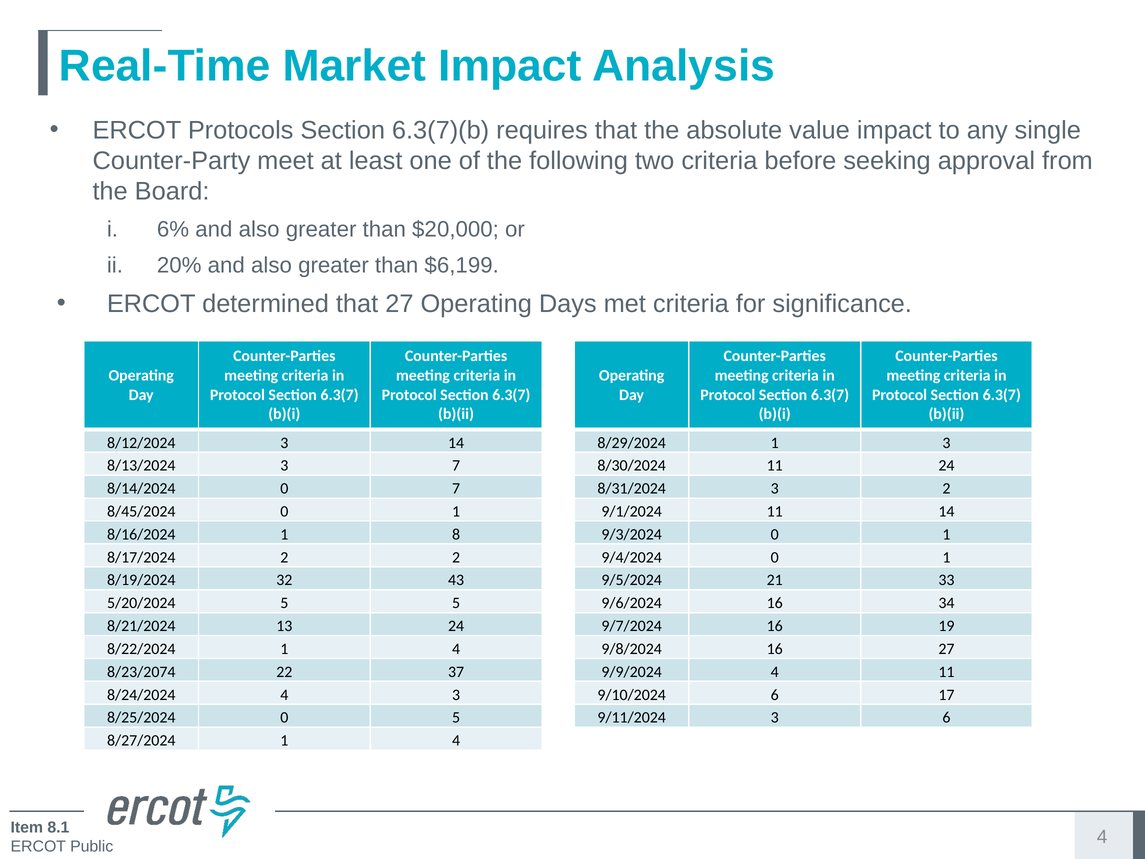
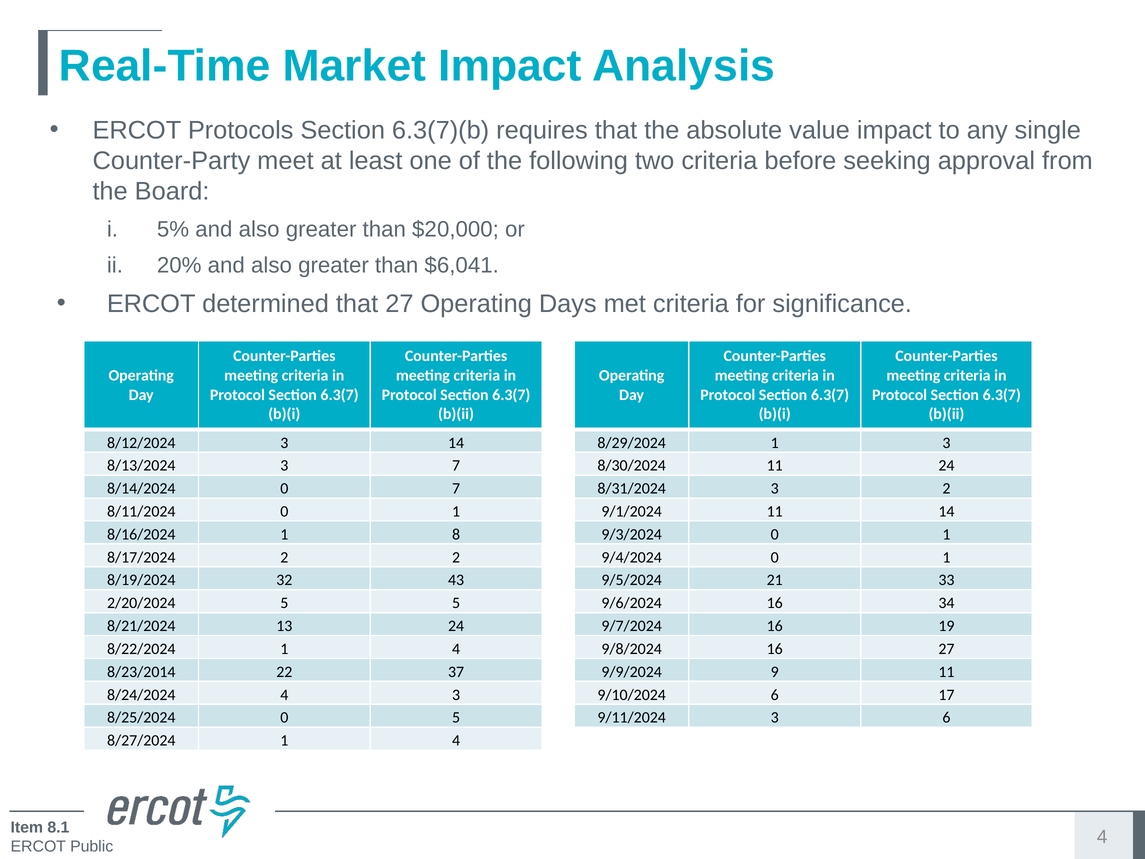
6%: 6% -> 5%
$6,199: $6,199 -> $6,041
8/45/2024: 8/45/2024 -> 8/11/2024
5/20/2024: 5/20/2024 -> 2/20/2024
8/23/2074: 8/23/2074 -> 8/23/2014
9/9/2024 4: 4 -> 9
